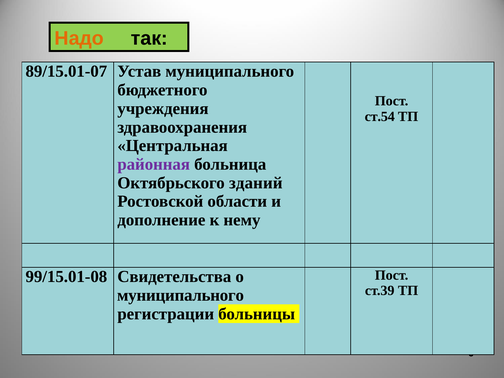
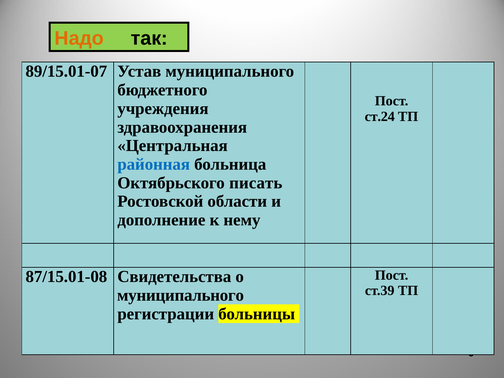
ст.54: ст.54 -> ст.24
районная colour: purple -> blue
зданий: зданий -> писать
99/15.01-08: 99/15.01-08 -> 87/15.01-08
